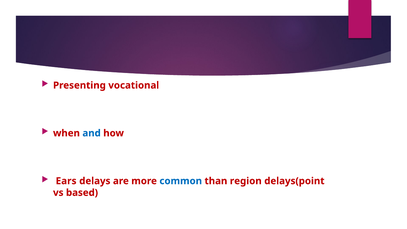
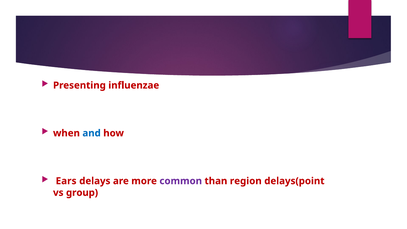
vocational: vocational -> influenzae
common colour: blue -> purple
based: based -> group
